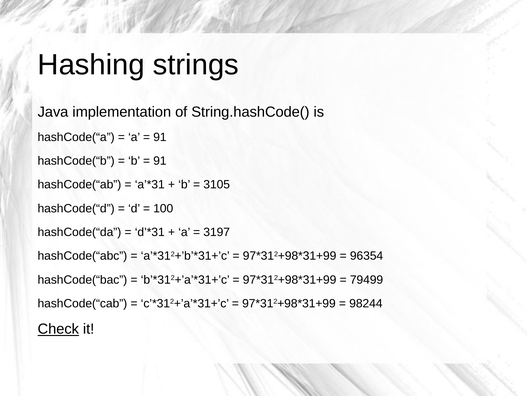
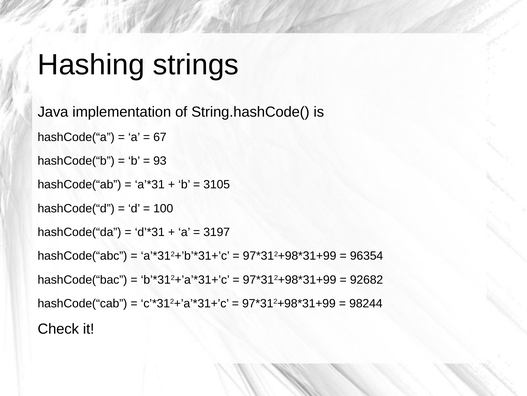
91 at (160, 137): 91 -> 67
91 at (160, 161): 91 -> 93
79499: 79499 -> 92682
Check underline: present -> none
